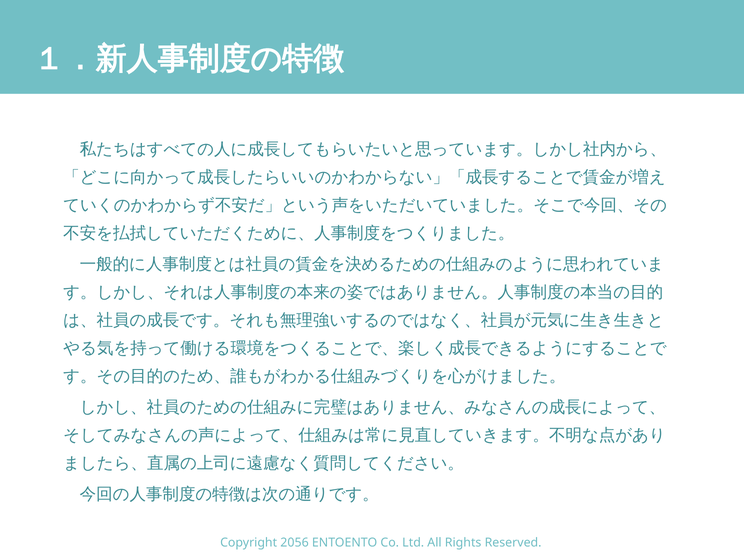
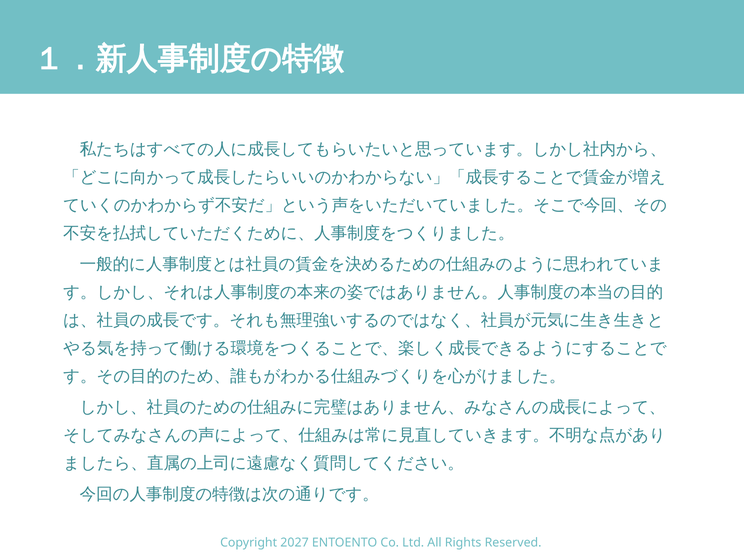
2056: 2056 -> 2027
